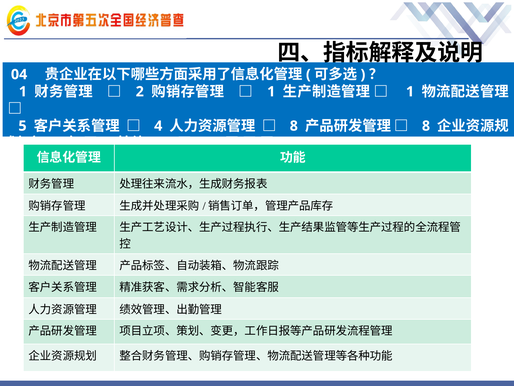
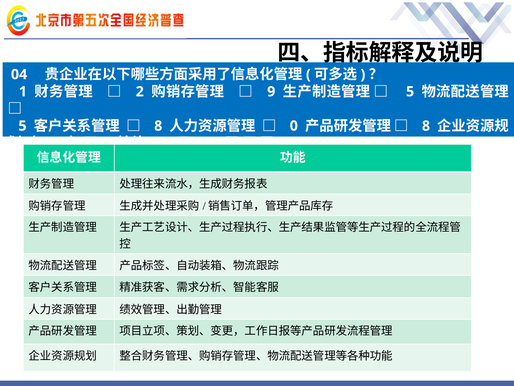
1 at (271, 92): 1 -> 9
1 at (410, 92): 1 -> 5
4 at (158, 126): 4 -> 8
8 at (294, 126): 8 -> 0
